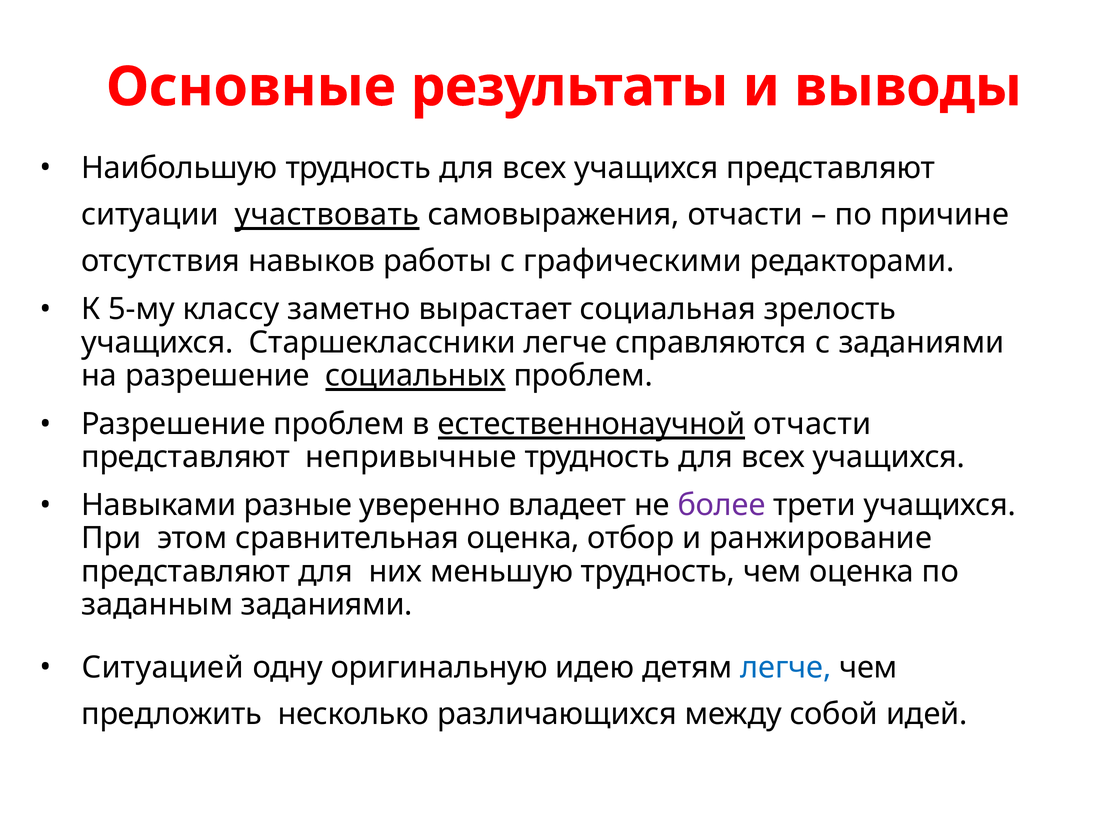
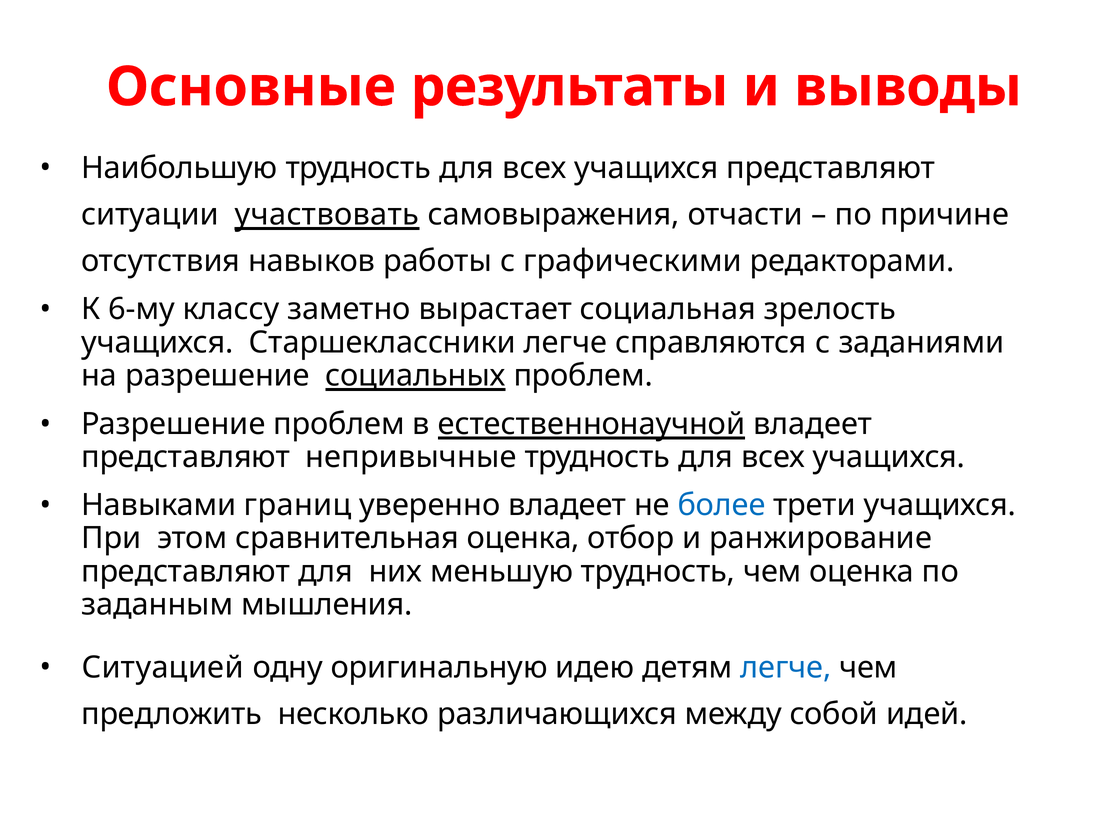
5-му: 5-му -> 6-му
естественнонаучной отчасти: отчасти -> владеет
разные: разные -> границ
более colour: purple -> blue
заданным заданиями: заданиями -> мышления
